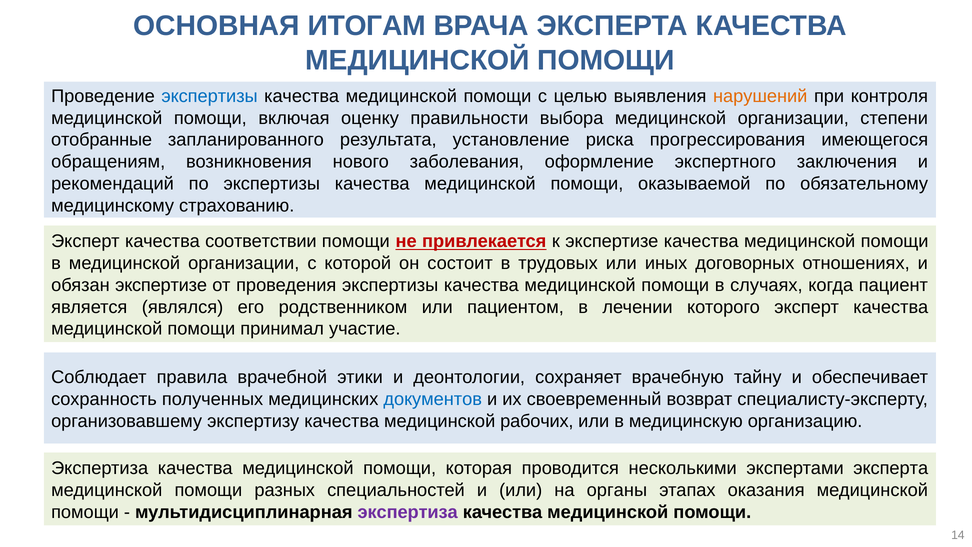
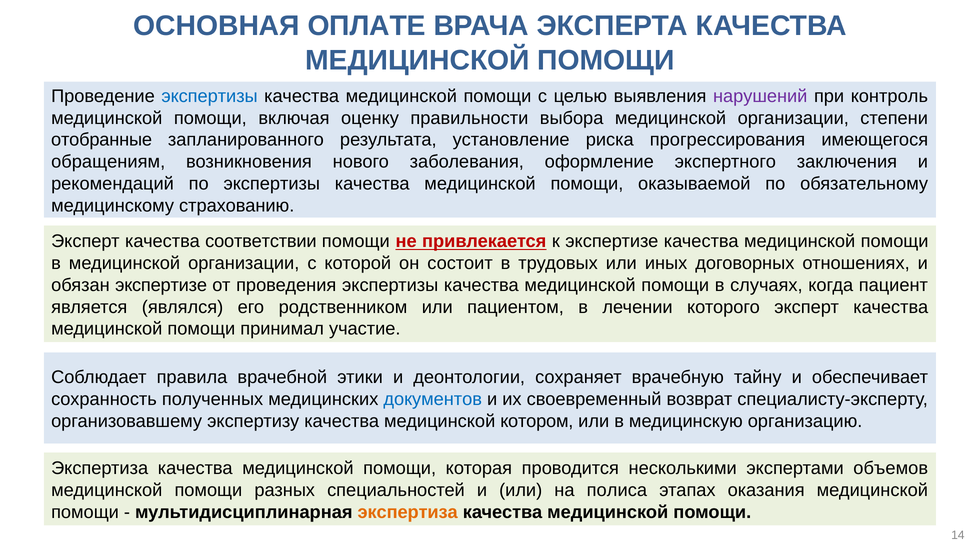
ИТОГАМ: ИТОГАМ -> ОПЛАТЕ
нарушений colour: orange -> purple
контроля: контроля -> контроль
рабочих: рабочих -> котором
экспертами эксперта: эксперта -> объемов
органы: органы -> полиса
экспертиза at (408, 512) colour: purple -> orange
